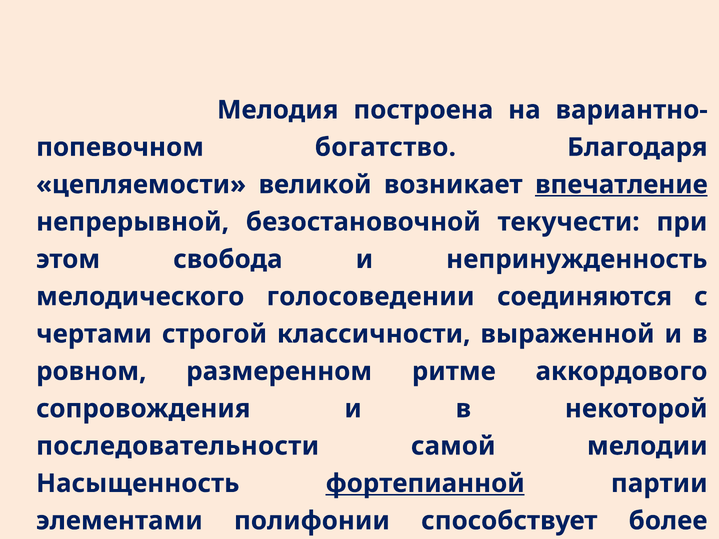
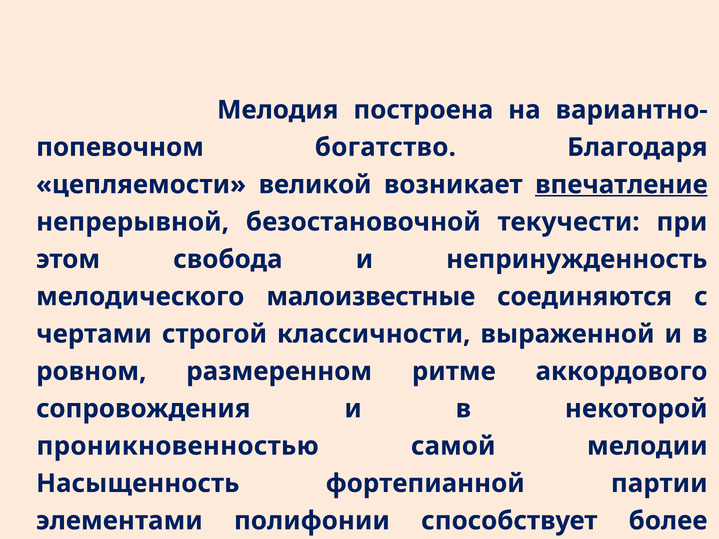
голосоведении: голосоведении -> малоизвестные
последовательности: последовательности -> проникновенностью
фортепианной underline: present -> none
